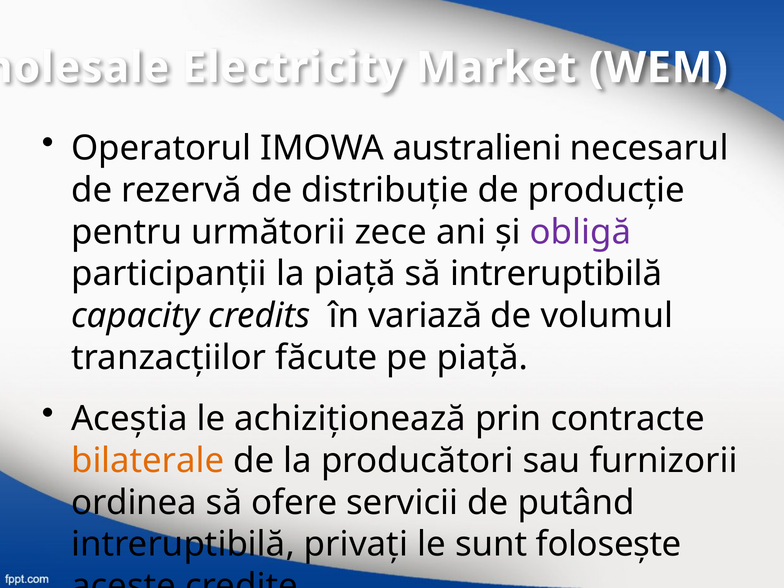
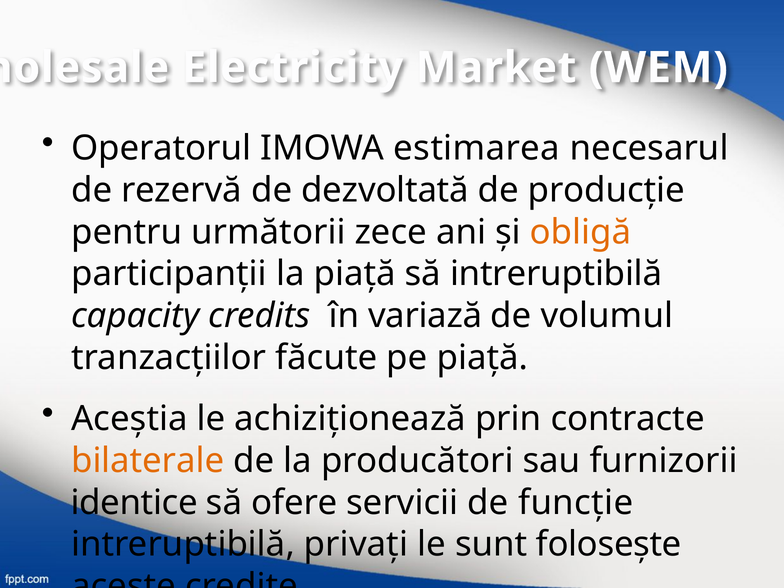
australieni: australieni -> estimarea
distribuţie: distribuţie -> dezvoltată
obligă colour: purple -> orange
ordinea: ordinea -> identice
putând: putând -> funcţie
